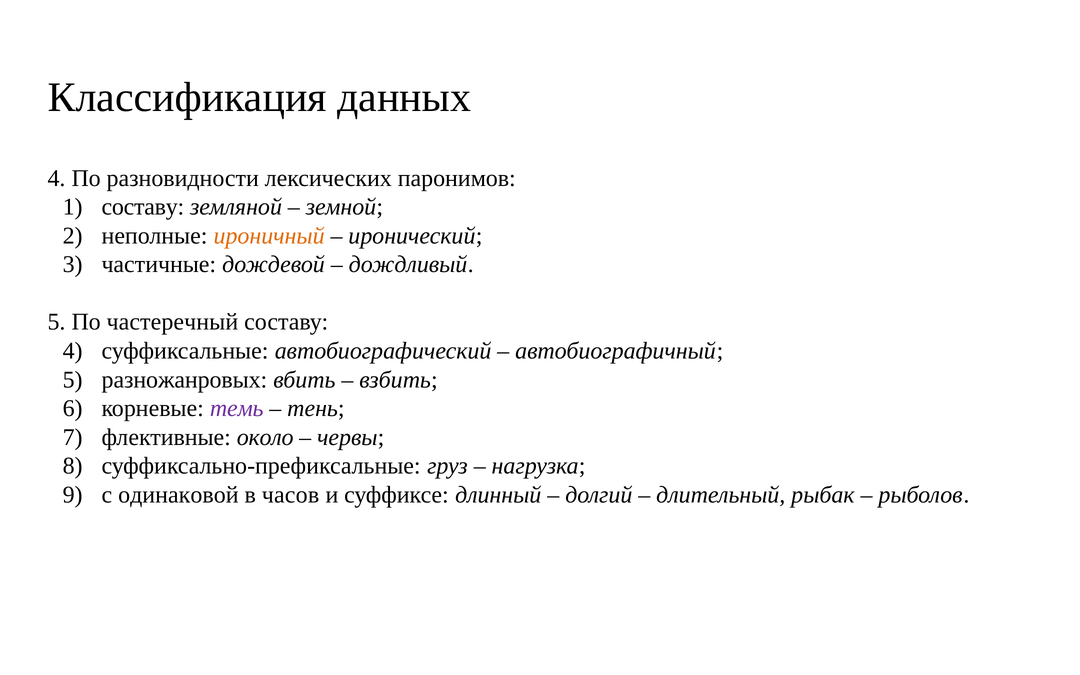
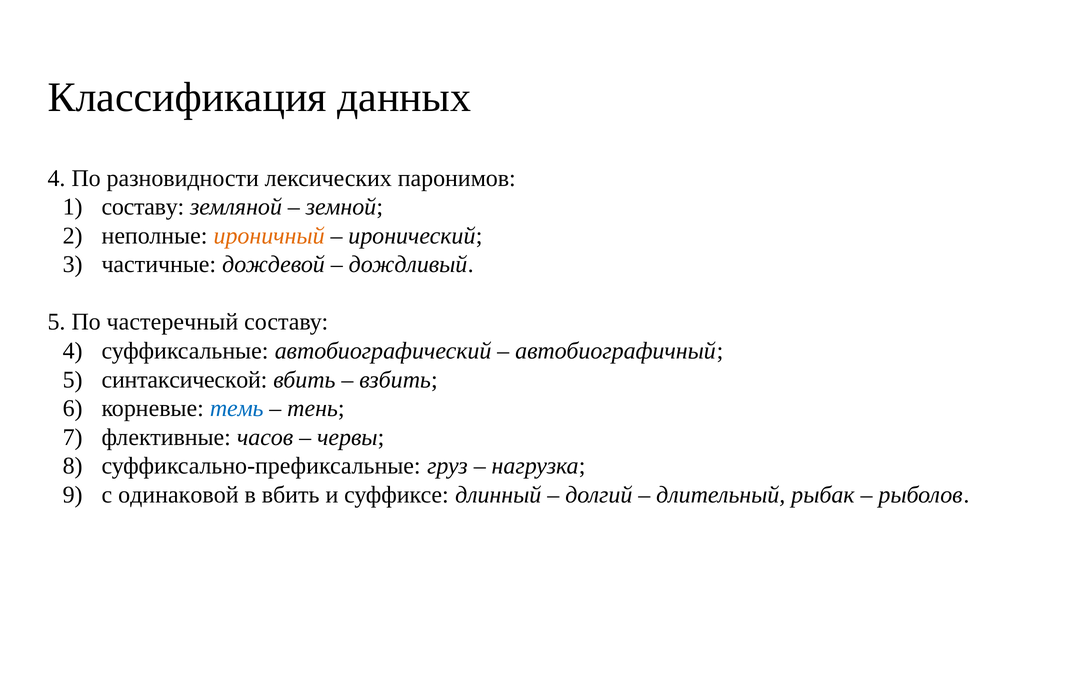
разножанровых: разножанровых -> синтаксической
темь colour: purple -> blue
около: около -> часов
в часов: часов -> вбить
